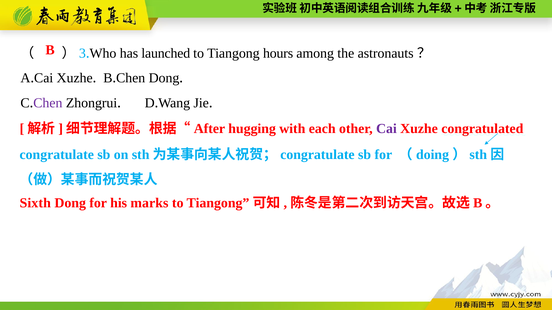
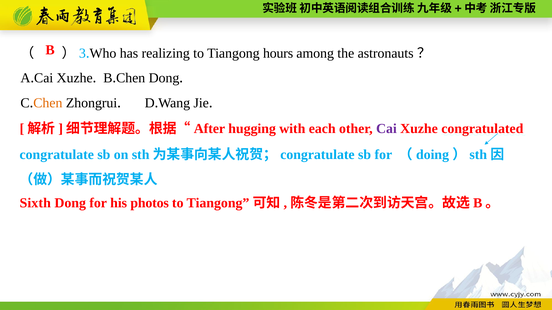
launched: launched -> realizing
Chen at (48, 103) colour: purple -> orange
marks: marks -> photos
